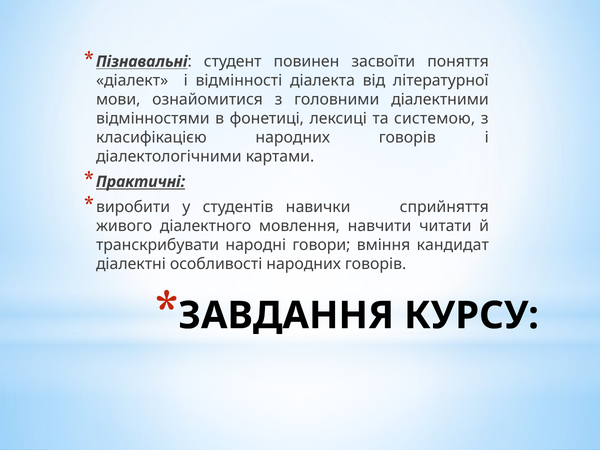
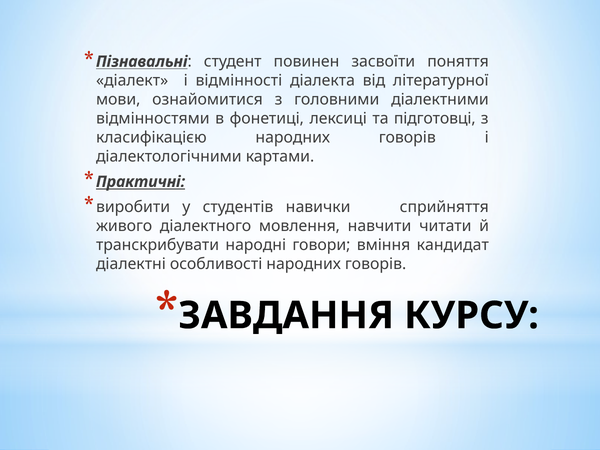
системою: системою -> підготовці
